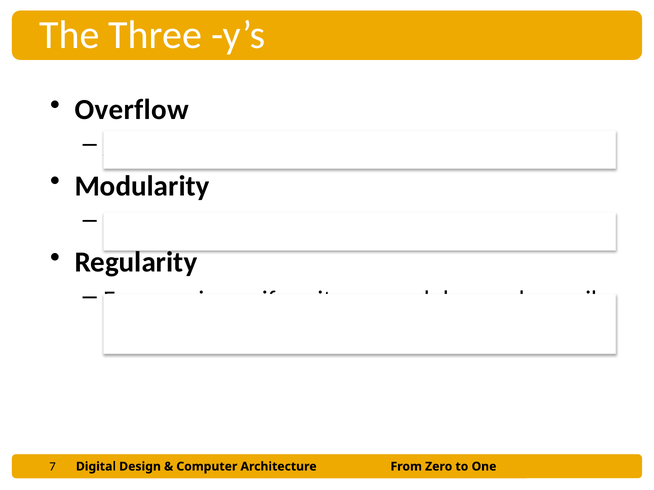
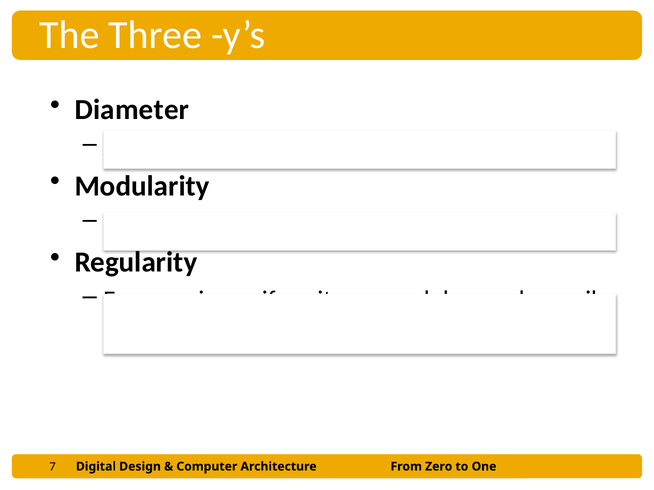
Overflow: Overflow -> Diameter
